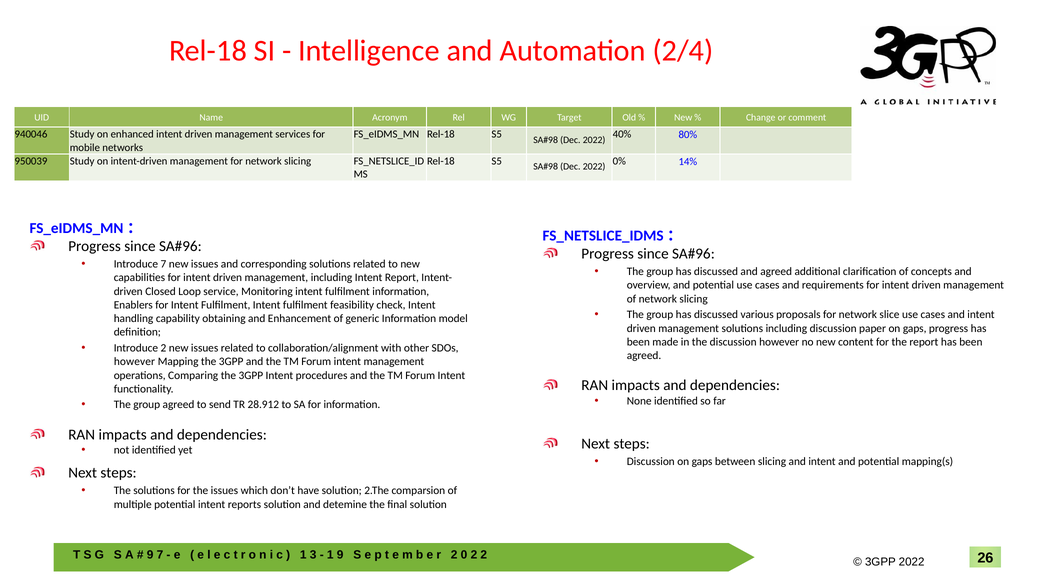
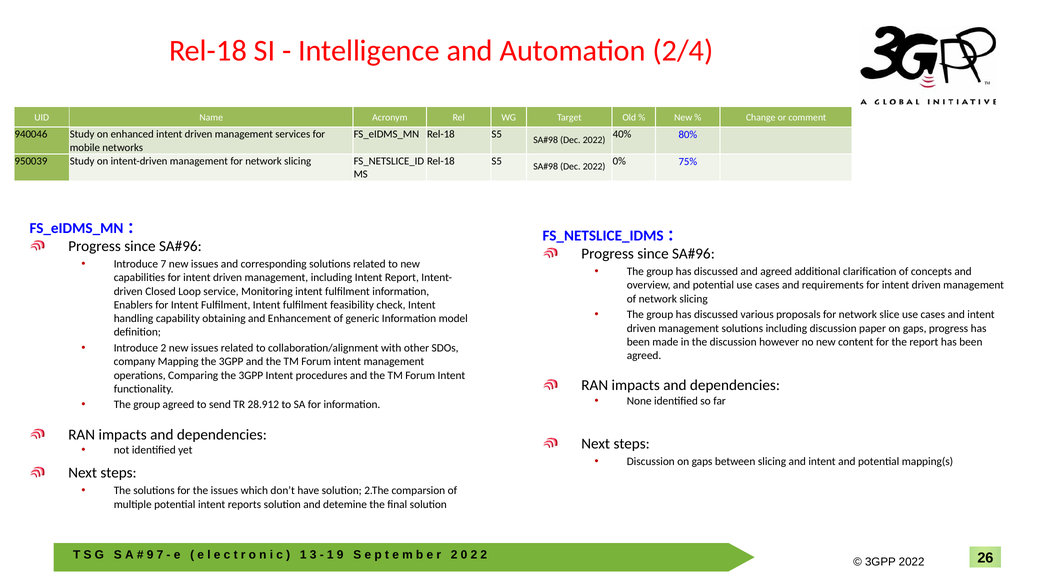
14%: 14% -> 75%
however at (134, 362): however -> company
